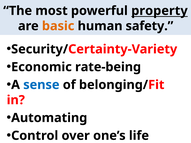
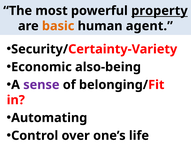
safety: safety -> agent
rate-being: rate-being -> also-being
sense colour: blue -> purple
